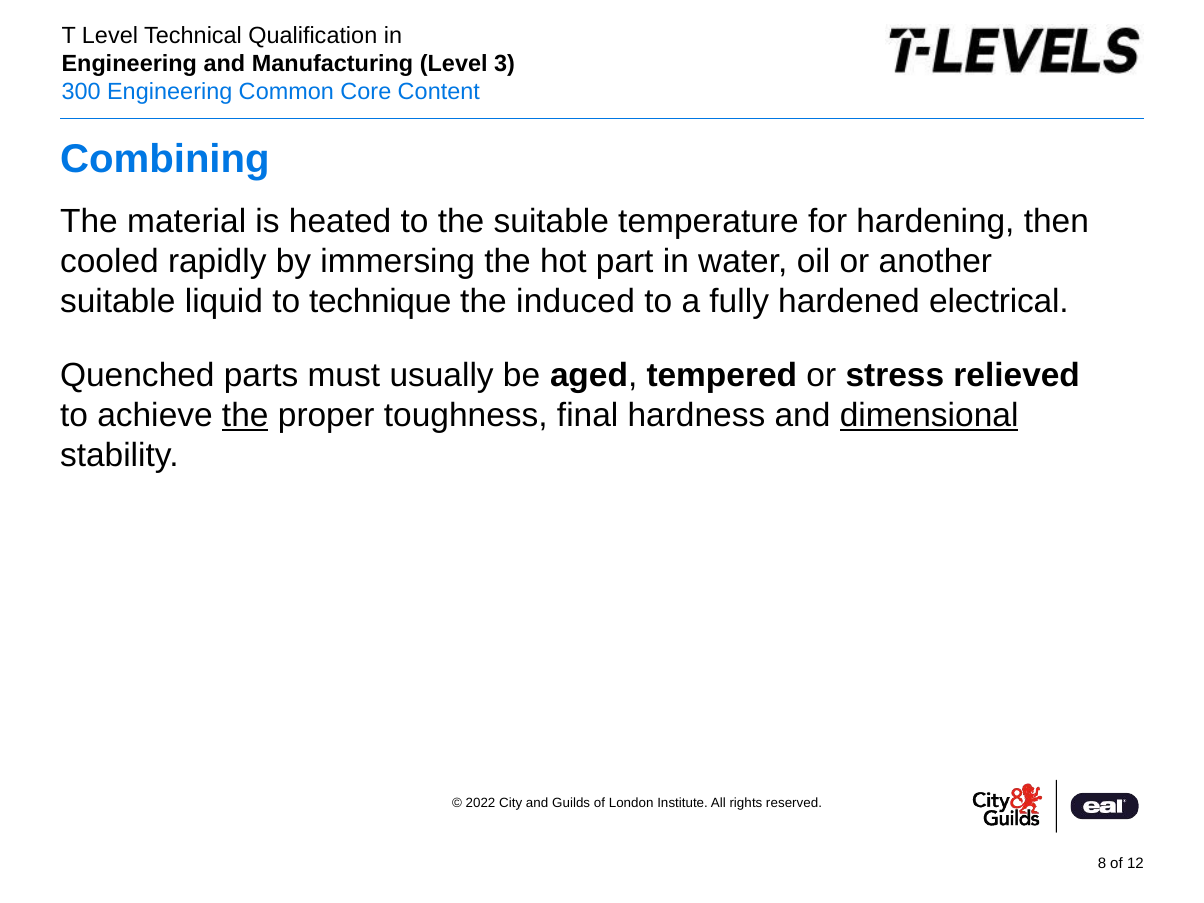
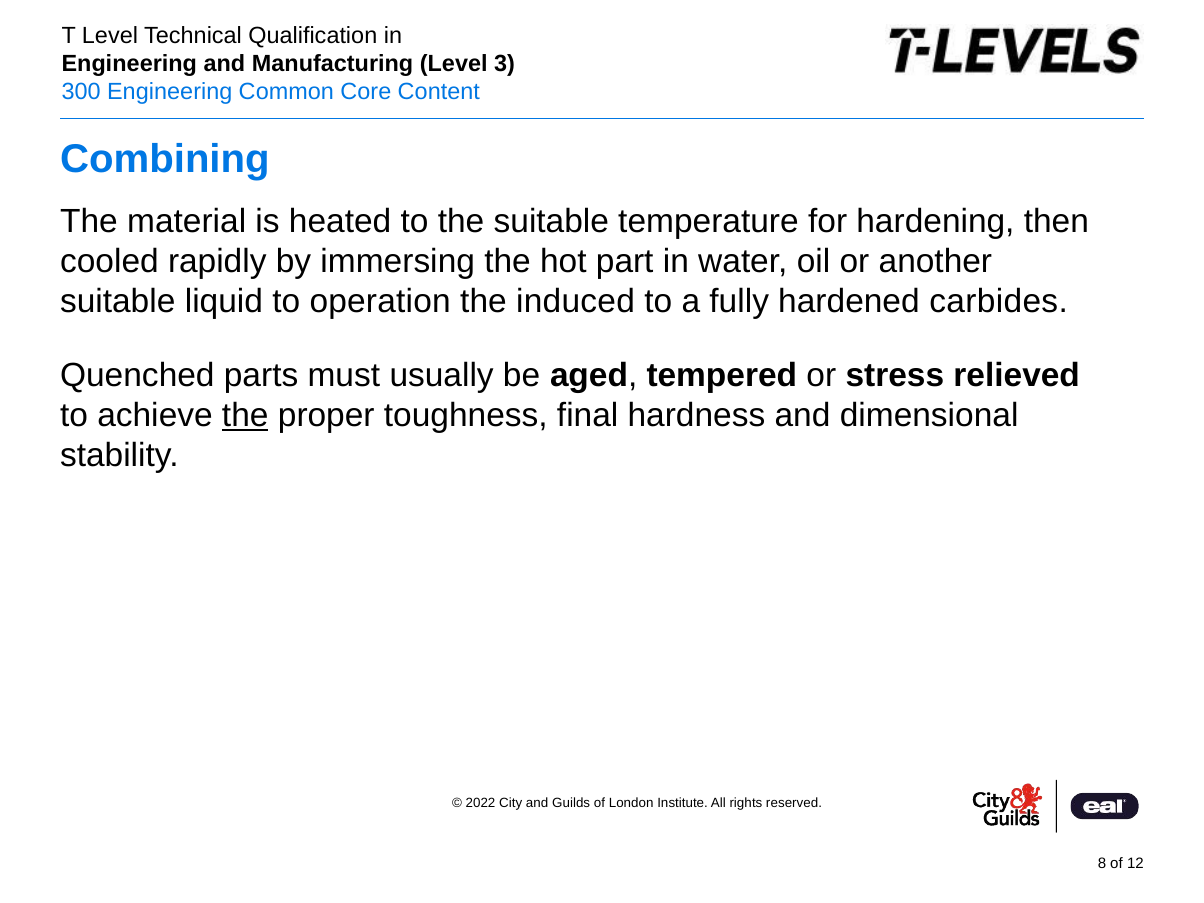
technique: technique -> operation
electrical: electrical -> carbides
dimensional underline: present -> none
